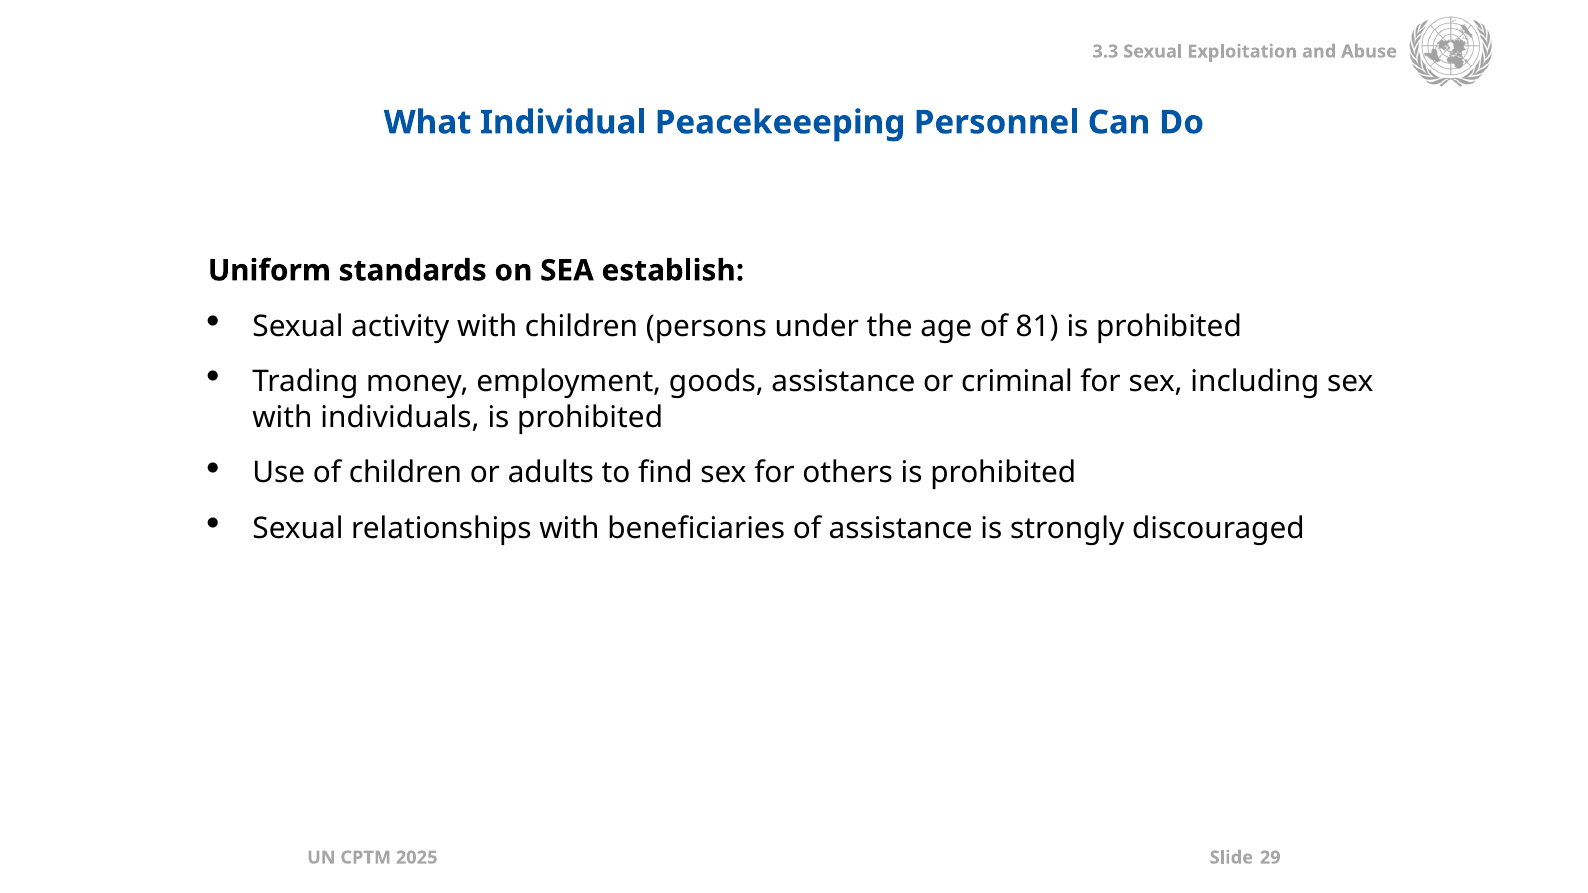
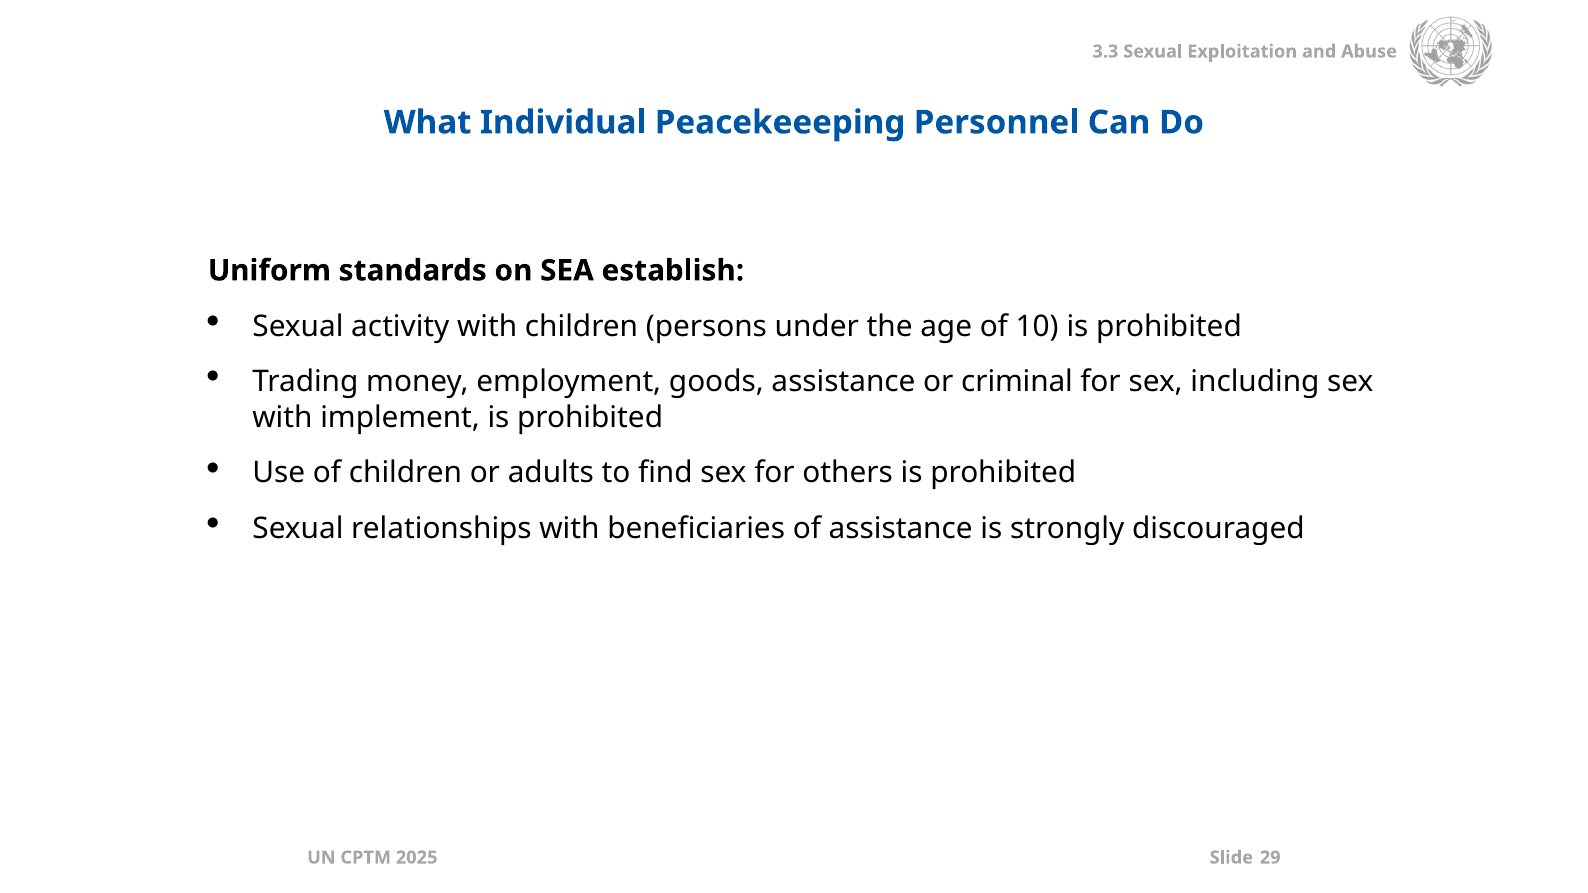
81: 81 -> 10
individuals: individuals -> implement
